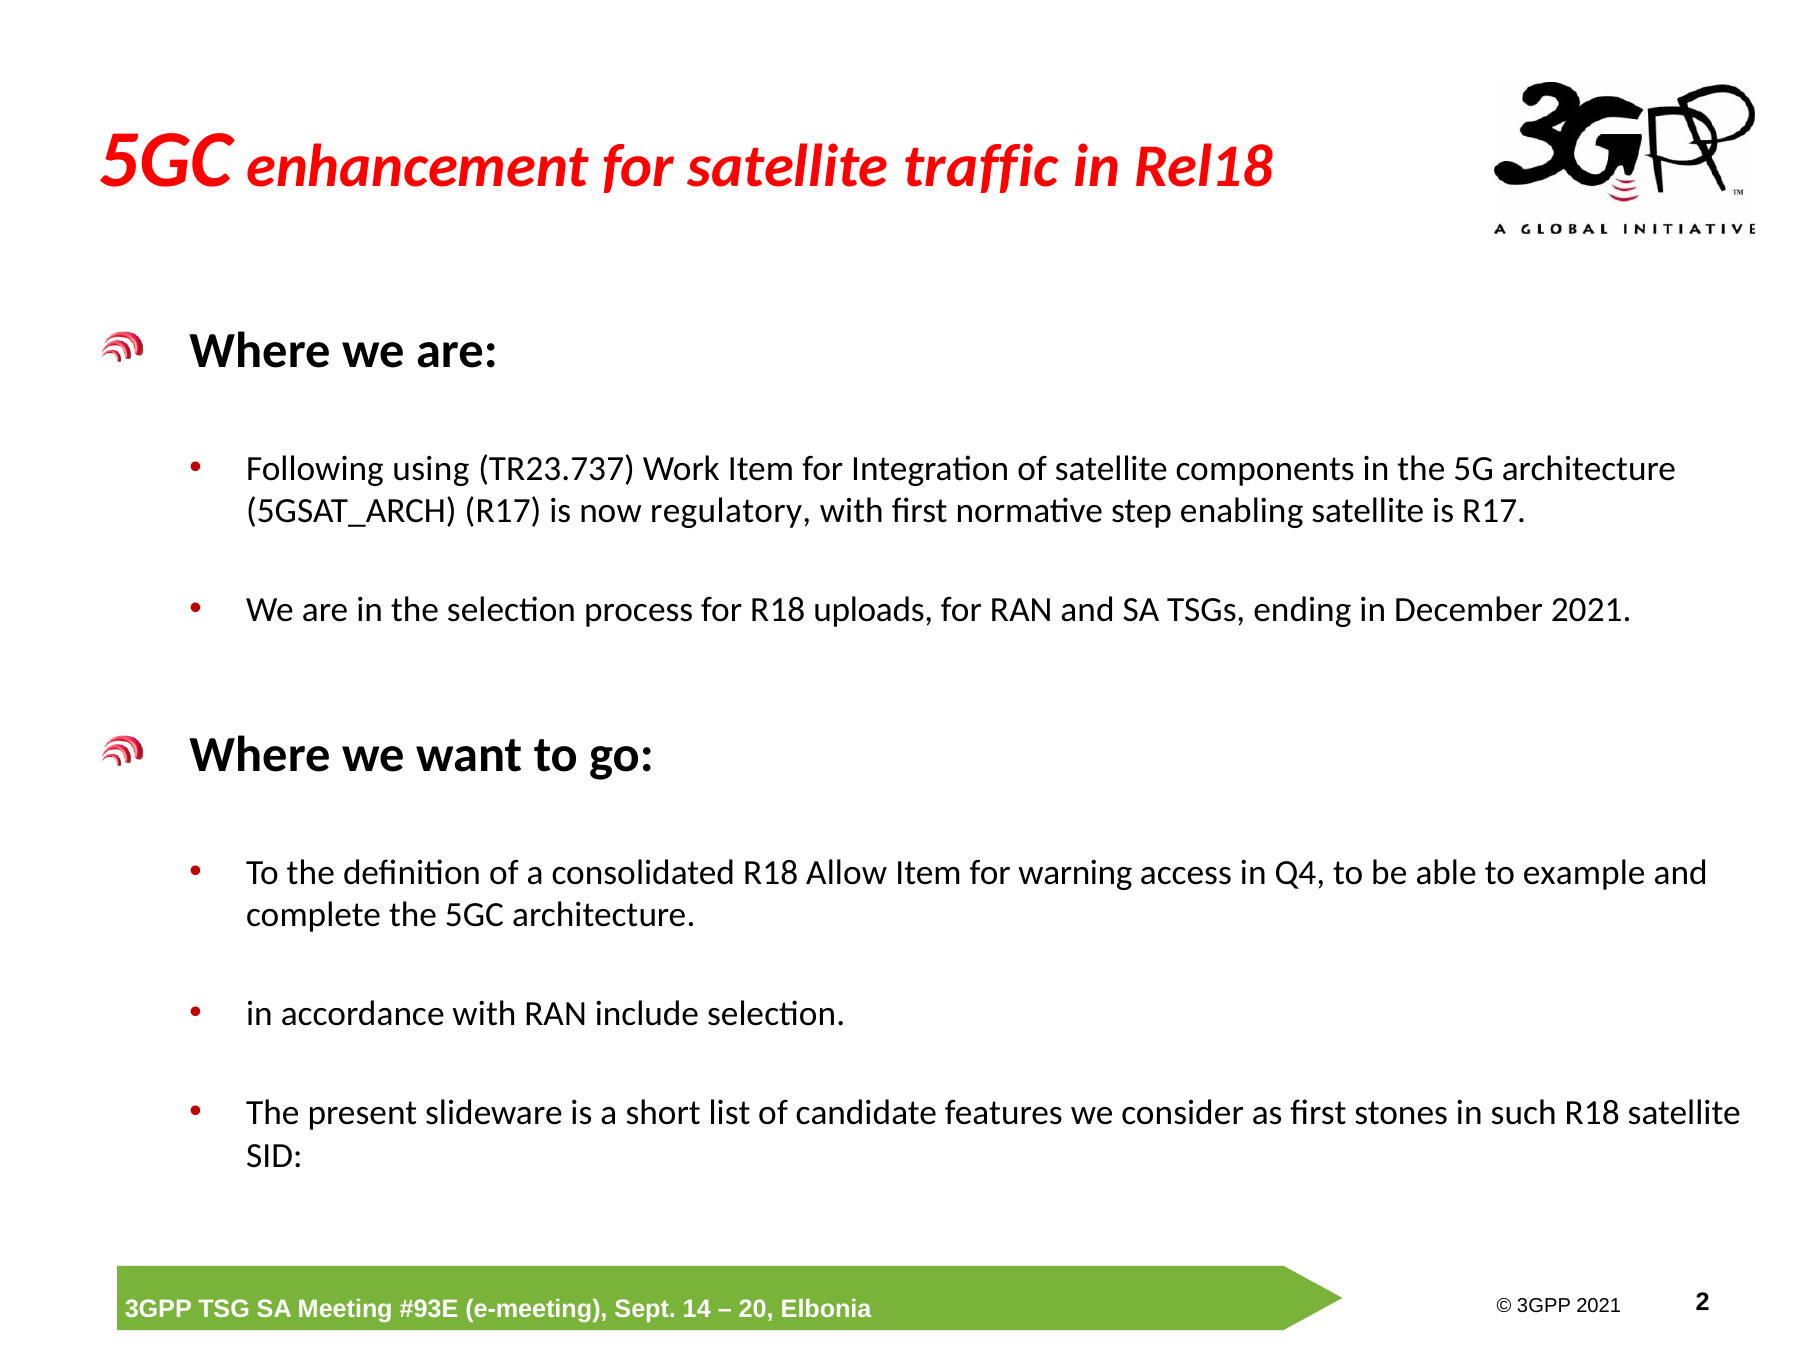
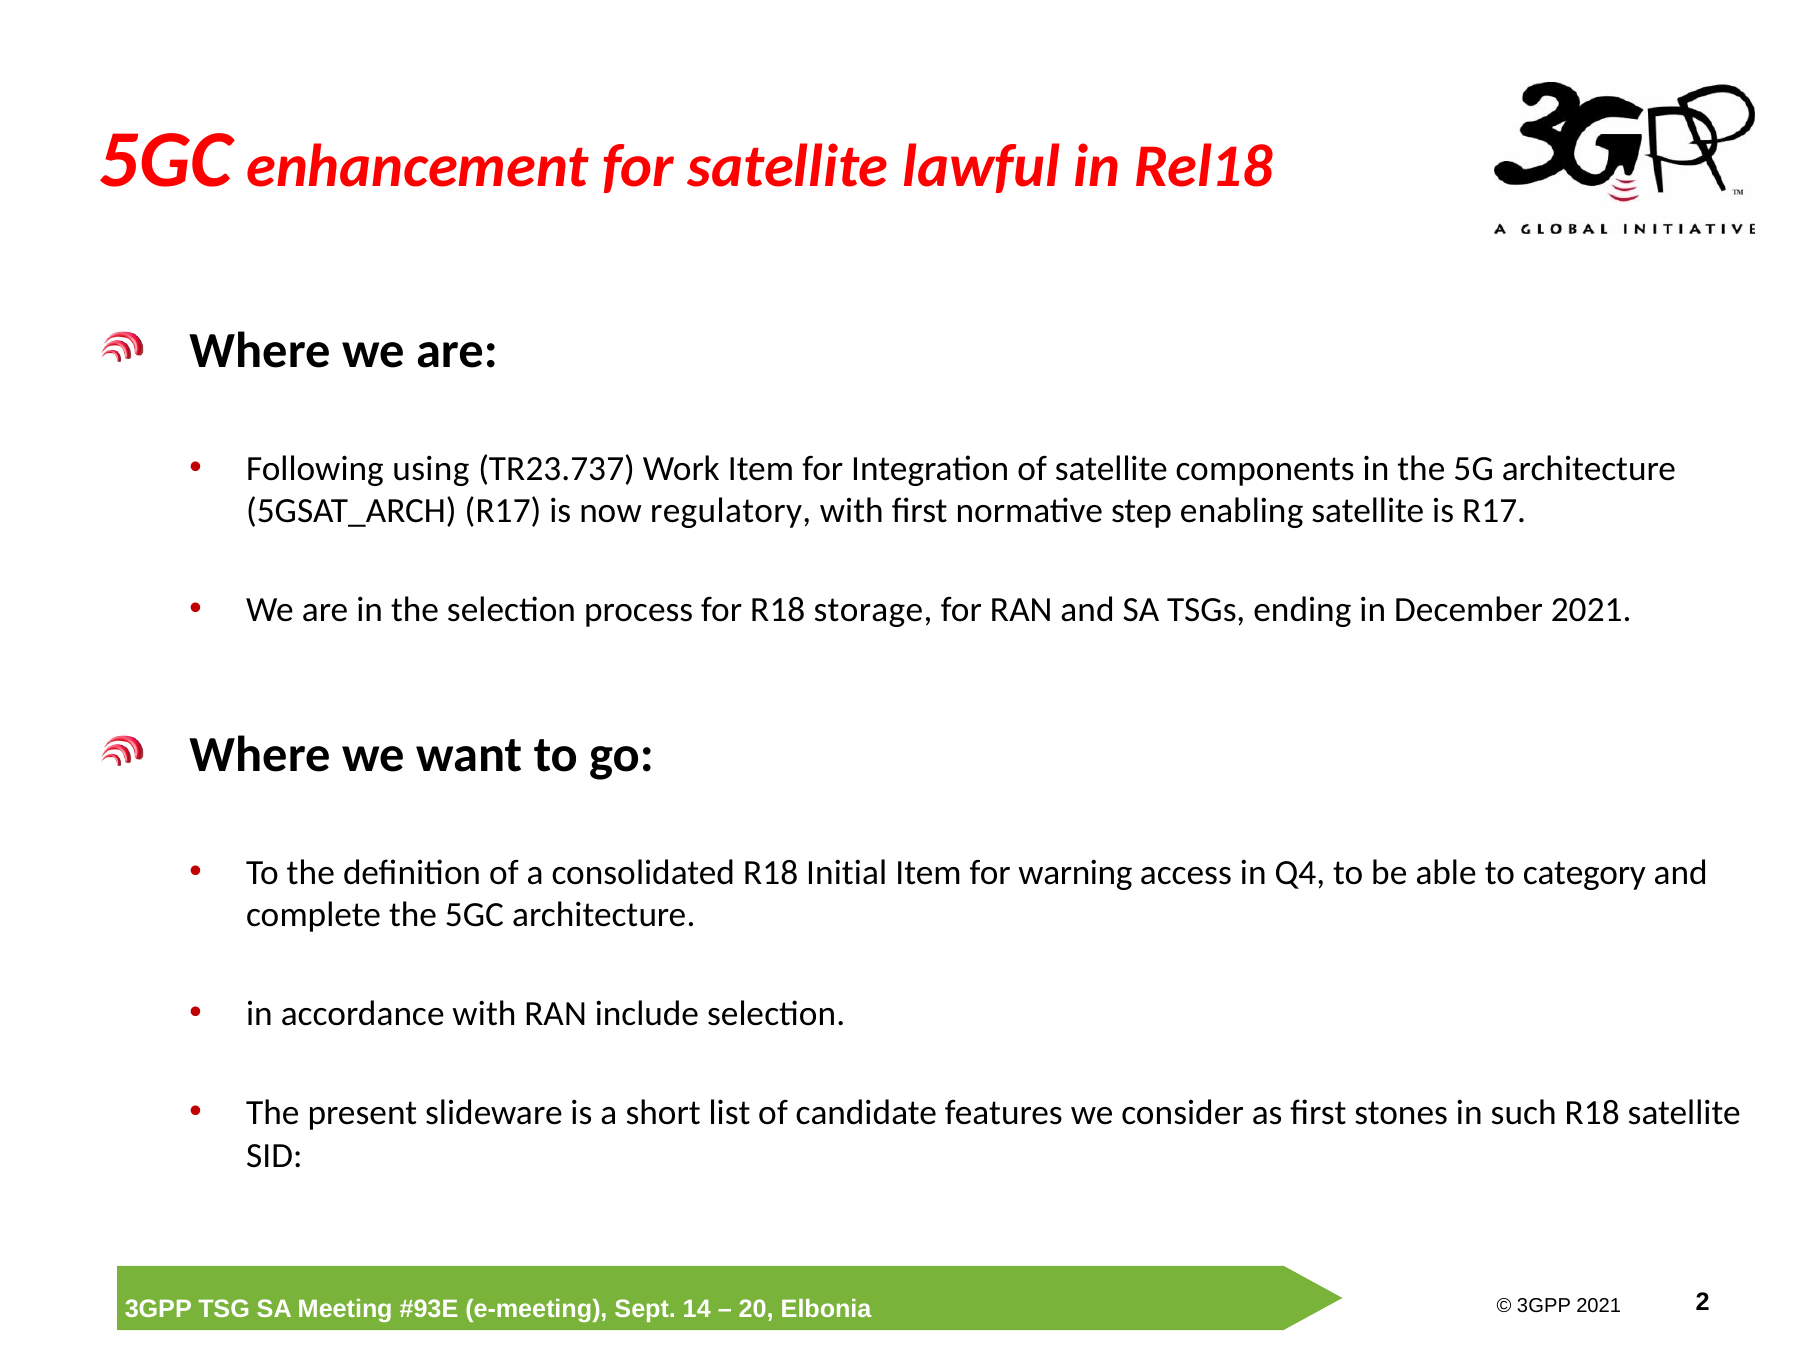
traffic: traffic -> lawful
uploads: uploads -> storage
Allow: Allow -> Initial
example: example -> category
